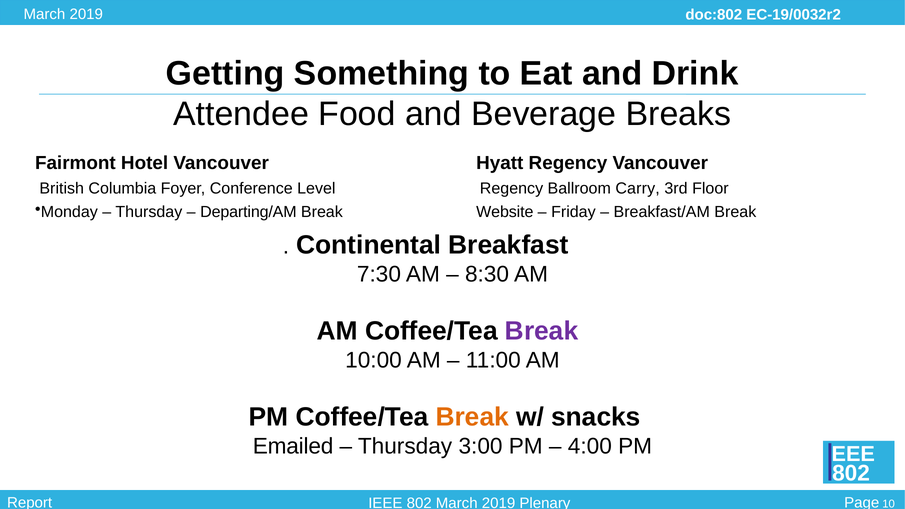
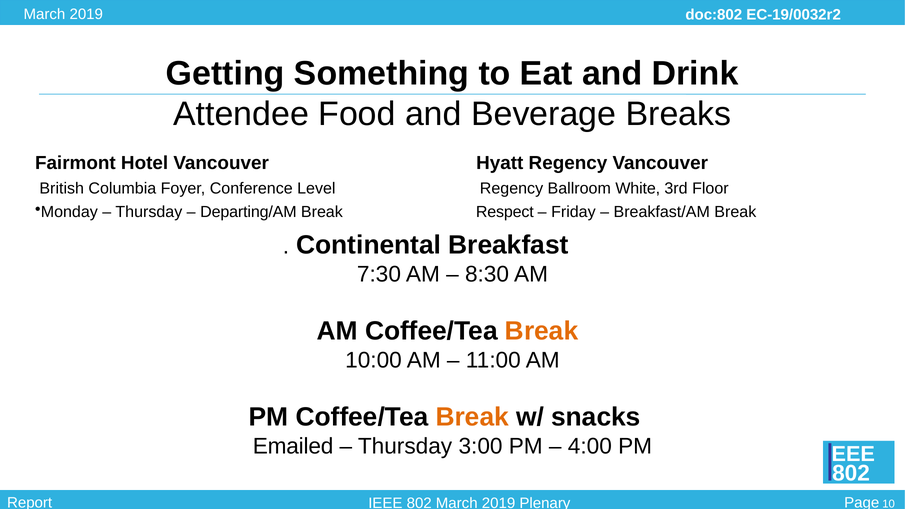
Carry: Carry -> White
Website: Website -> Respect
Break at (542, 331) colour: purple -> orange
